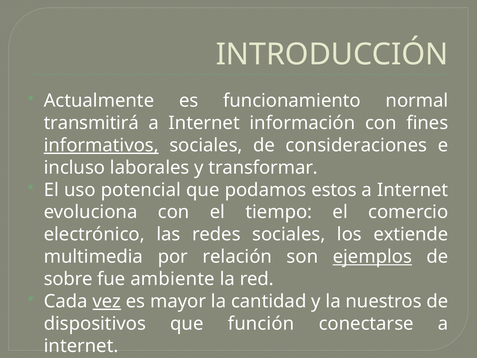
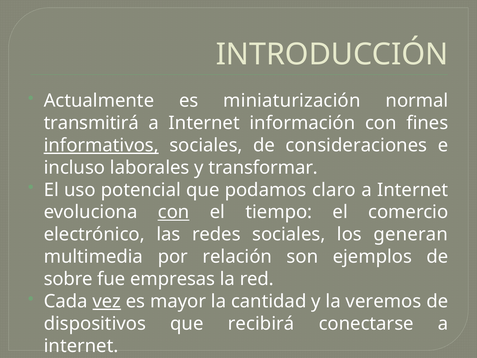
funcionamiento: funcionamiento -> miniaturización
estos: estos -> claro
con at (174, 212) underline: none -> present
extiende: extiende -> generan
ejemplos underline: present -> none
ambiente: ambiente -> empresas
nuestros: nuestros -> veremos
función: función -> recibirá
